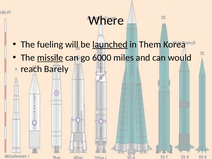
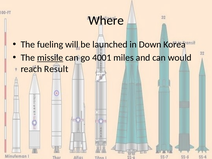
launched underline: present -> none
Them: Them -> Down
6000: 6000 -> 4001
Barely: Barely -> Result
